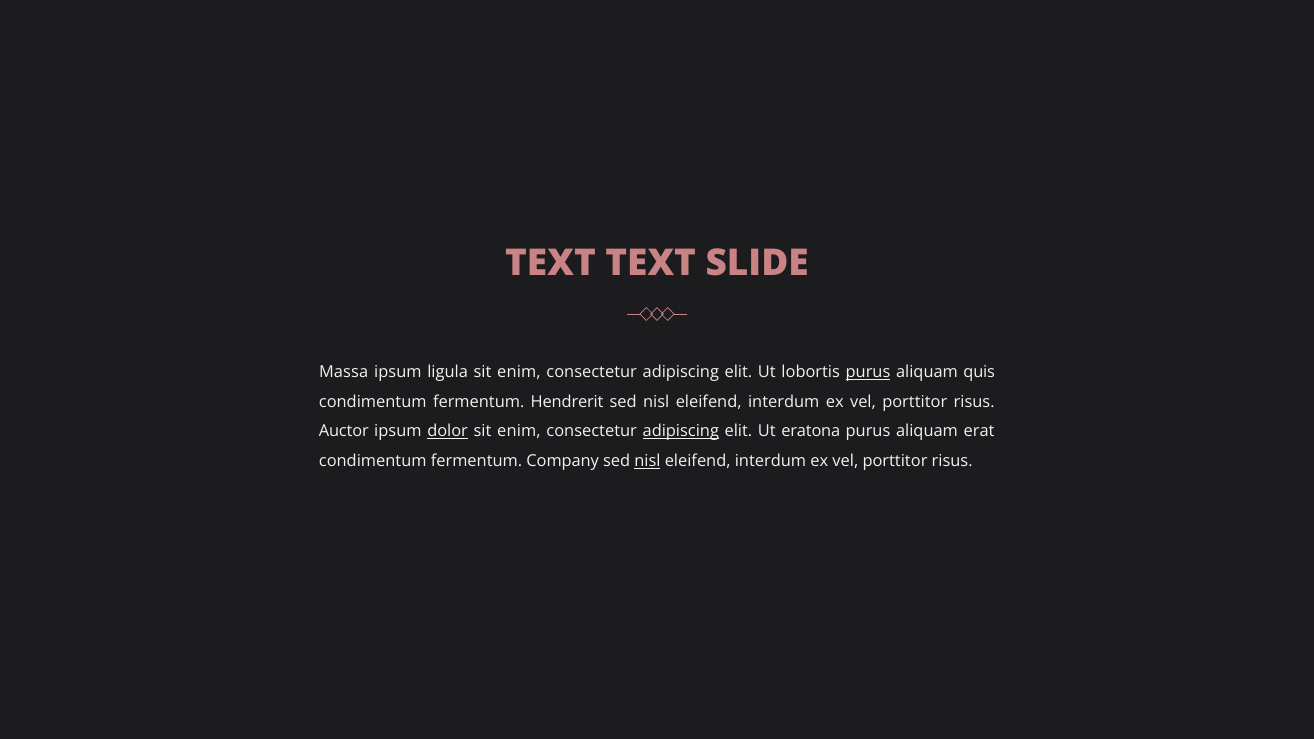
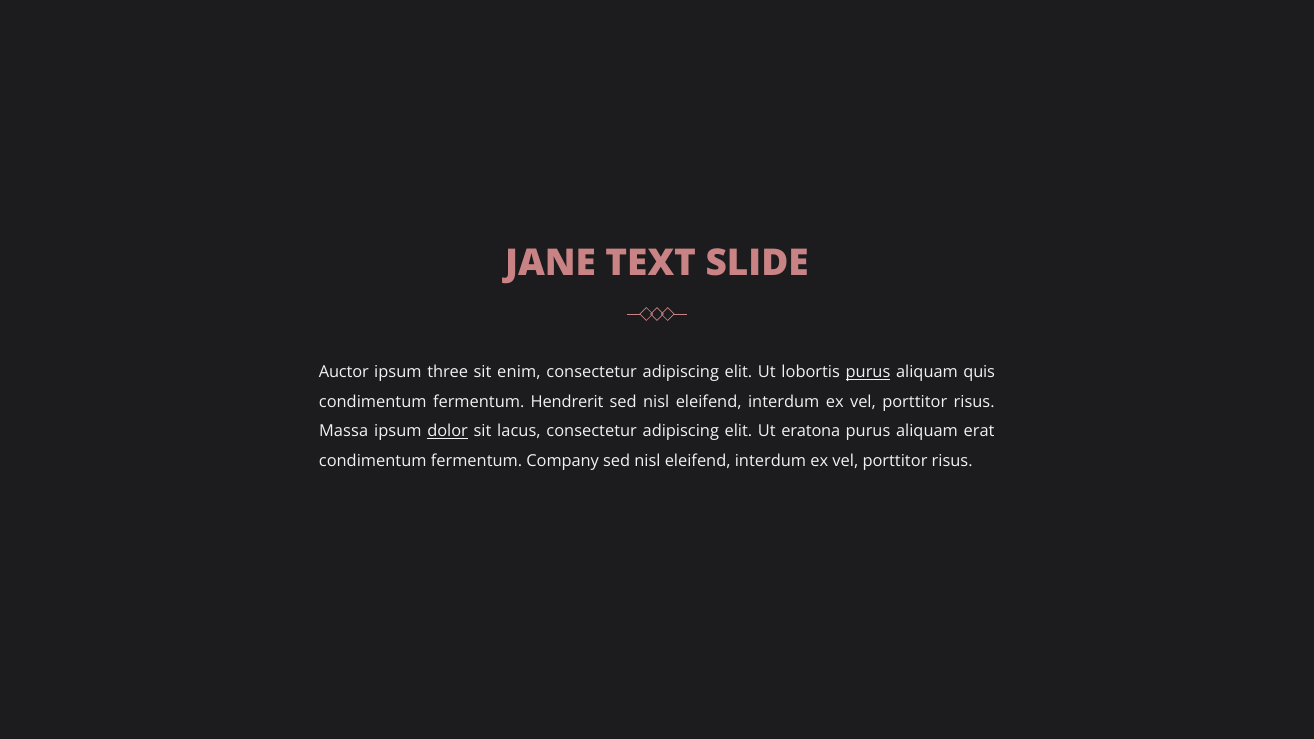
TEXT at (550, 263): TEXT -> JANE
Massa: Massa -> Auctor
ligula: ligula -> three
Auctor: Auctor -> Massa
enim at (519, 431): enim -> lacus
adipiscing at (681, 431) underline: present -> none
nisl at (647, 461) underline: present -> none
